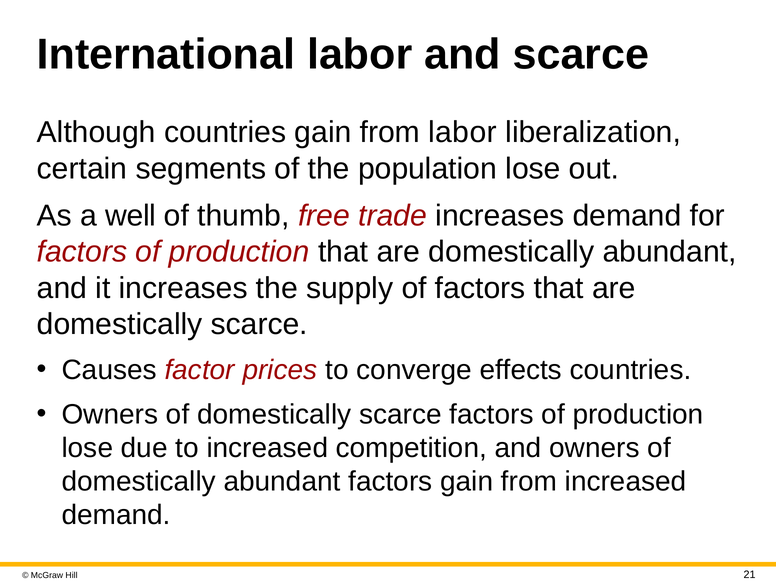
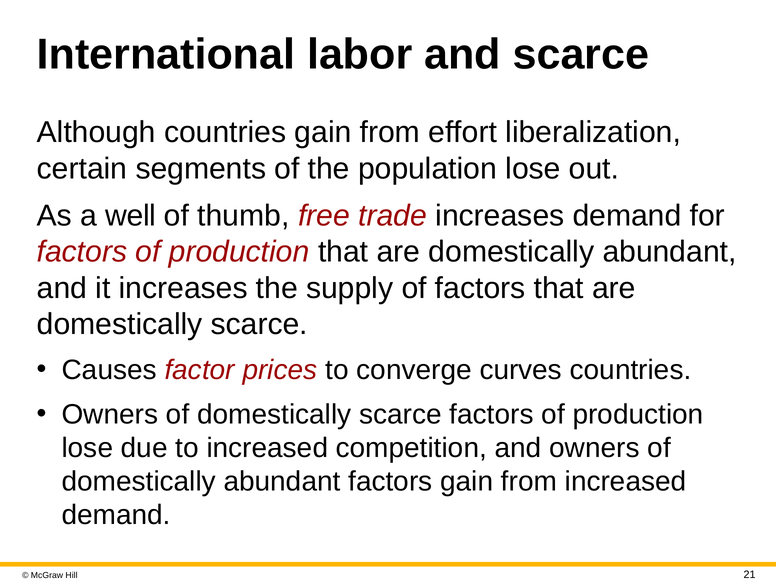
from labor: labor -> effort
effects: effects -> curves
